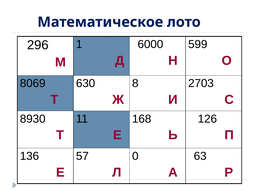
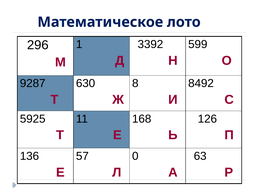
6000: 6000 -> 3392
8069: 8069 -> 9287
2703: 2703 -> 8492
8930: 8930 -> 5925
